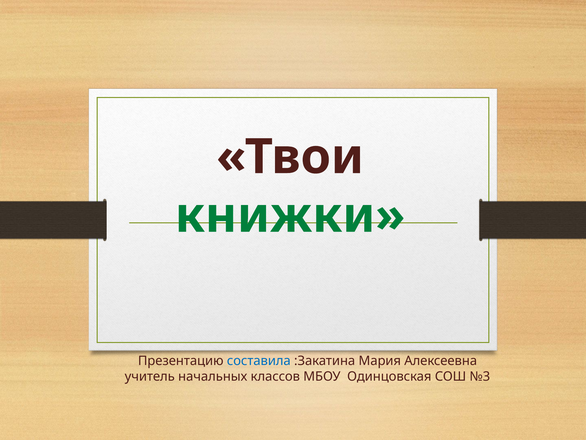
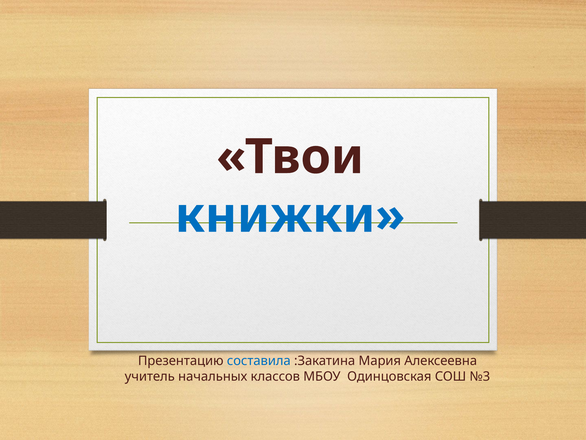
книжки colour: green -> blue
